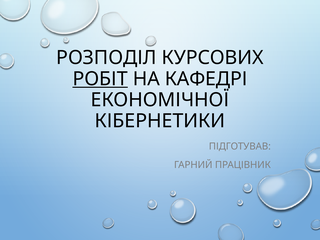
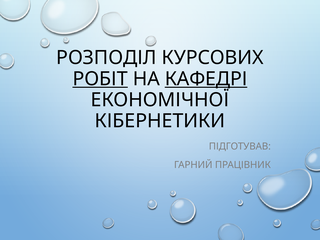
КАФЕДРІ underline: none -> present
